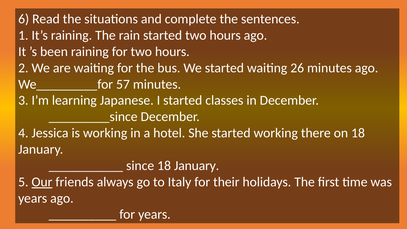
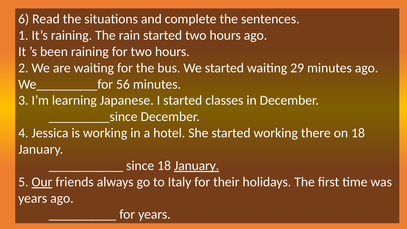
26: 26 -> 29
57: 57 -> 56
January at (197, 166) underline: none -> present
